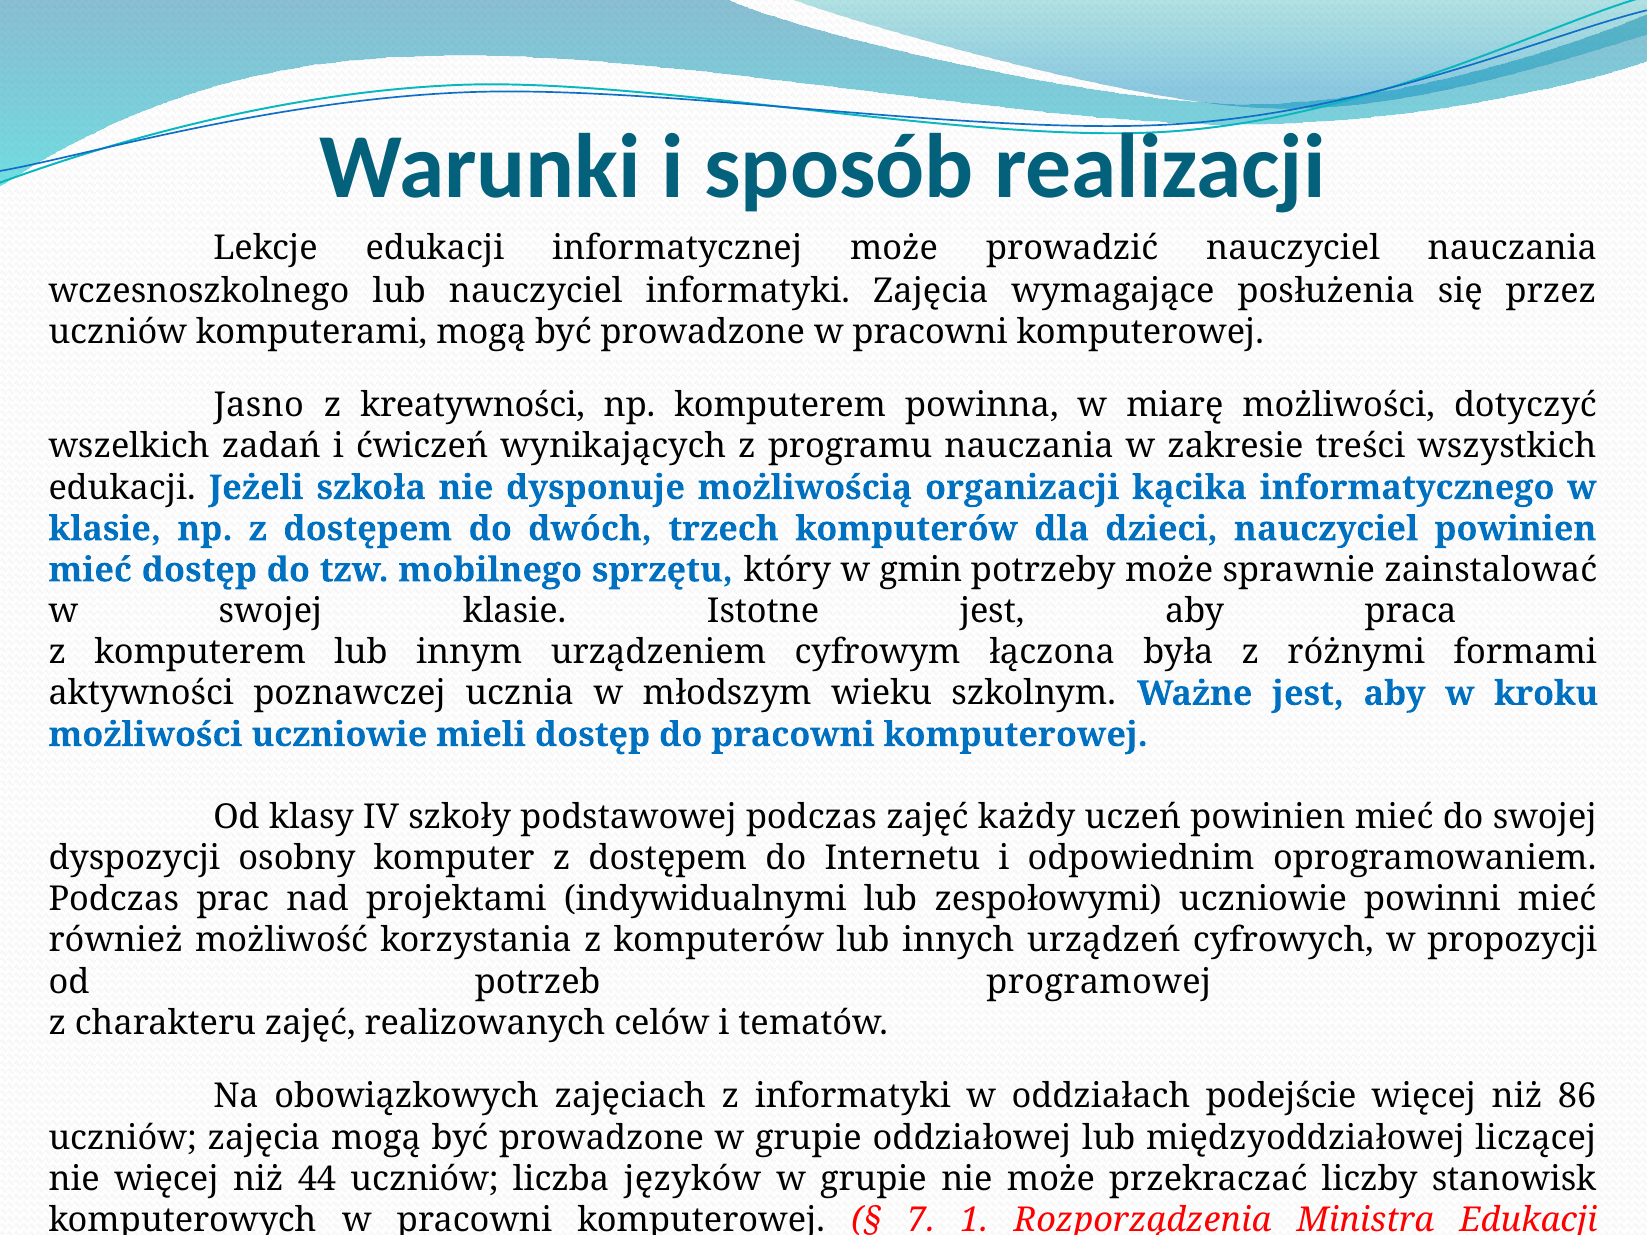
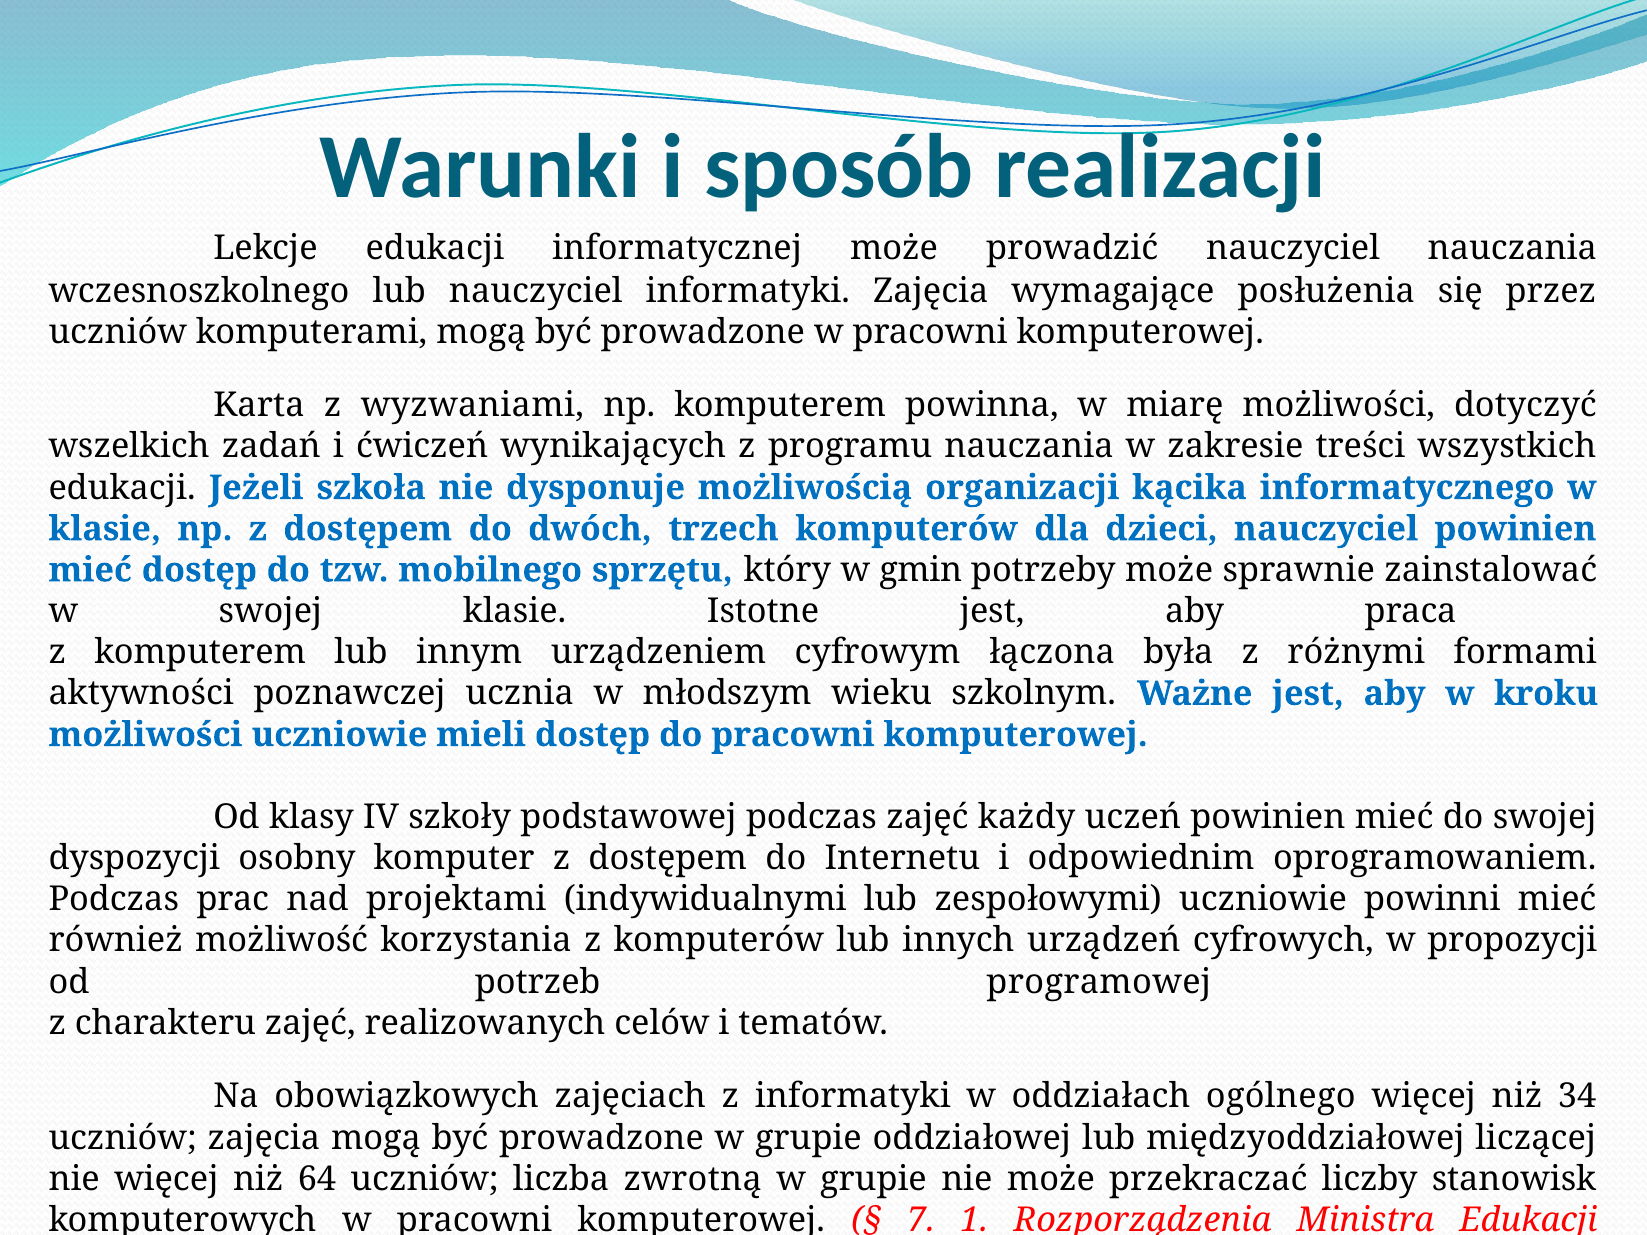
Jasno: Jasno -> Karta
kreatywności: kreatywności -> wyzwaniami
podejście: podejście -> ogólnego
86: 86 -> 34
44: 44 -> 64
języków: języków -> zwrotną
